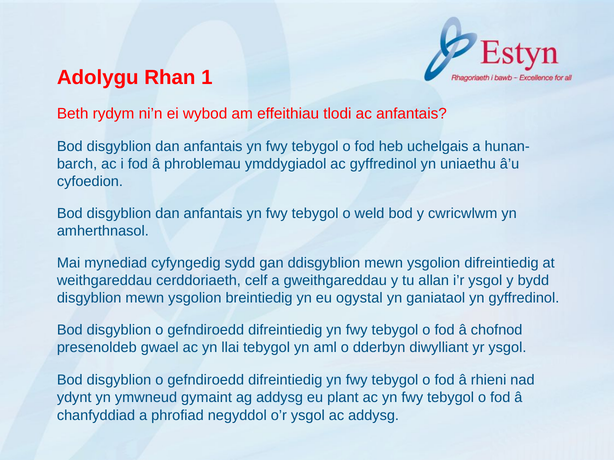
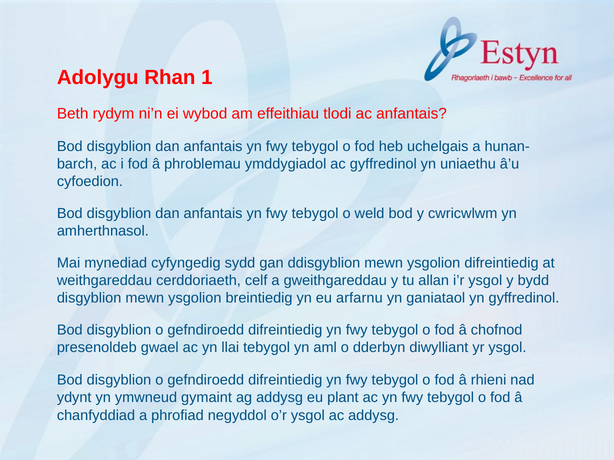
ogystal: ogystal -> arfarnu
